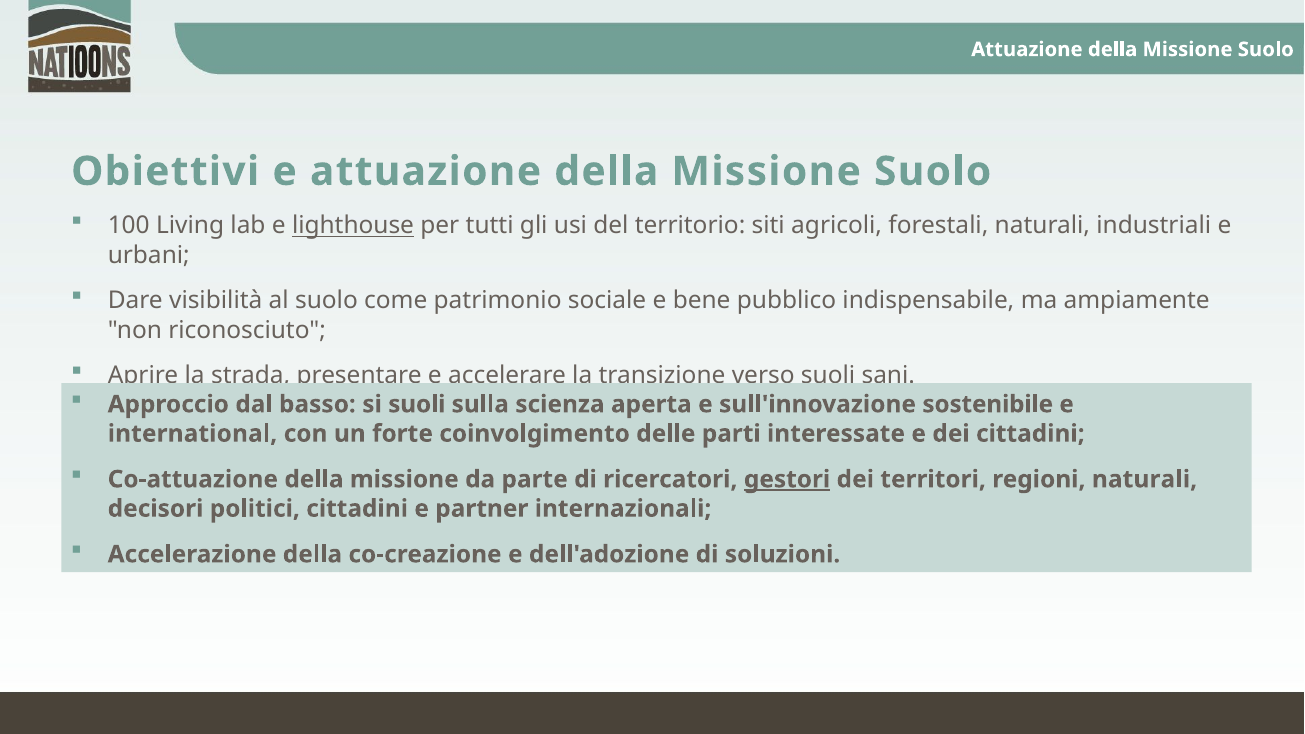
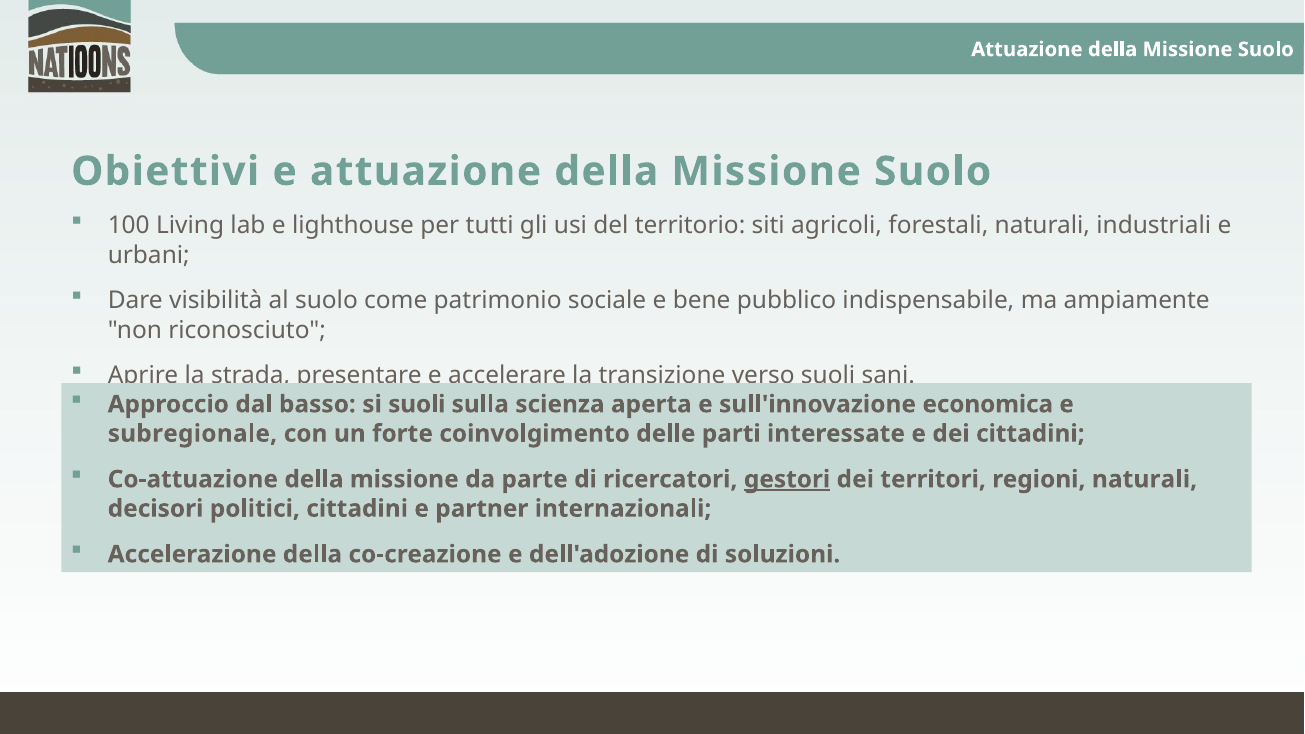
lighthouse underline: present -> none
sostenibile: sostenibile -> economica
international: international -> subregionale
